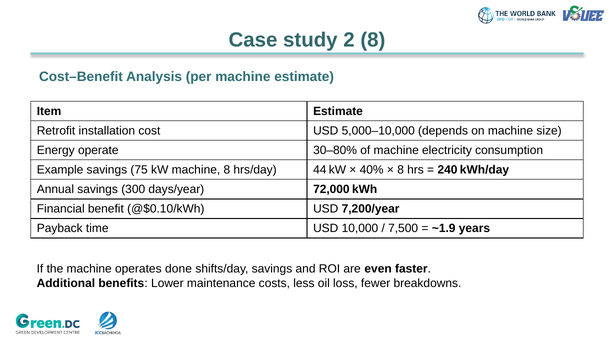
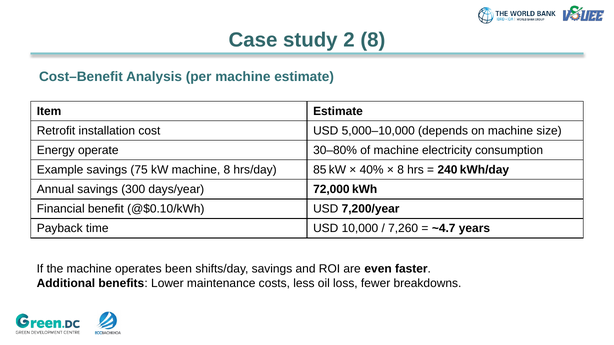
44: 44 -> 85
7,500: 7,500 -> 7,260
~1.9: ~1.9 -> ~4.7
done: done -> been
